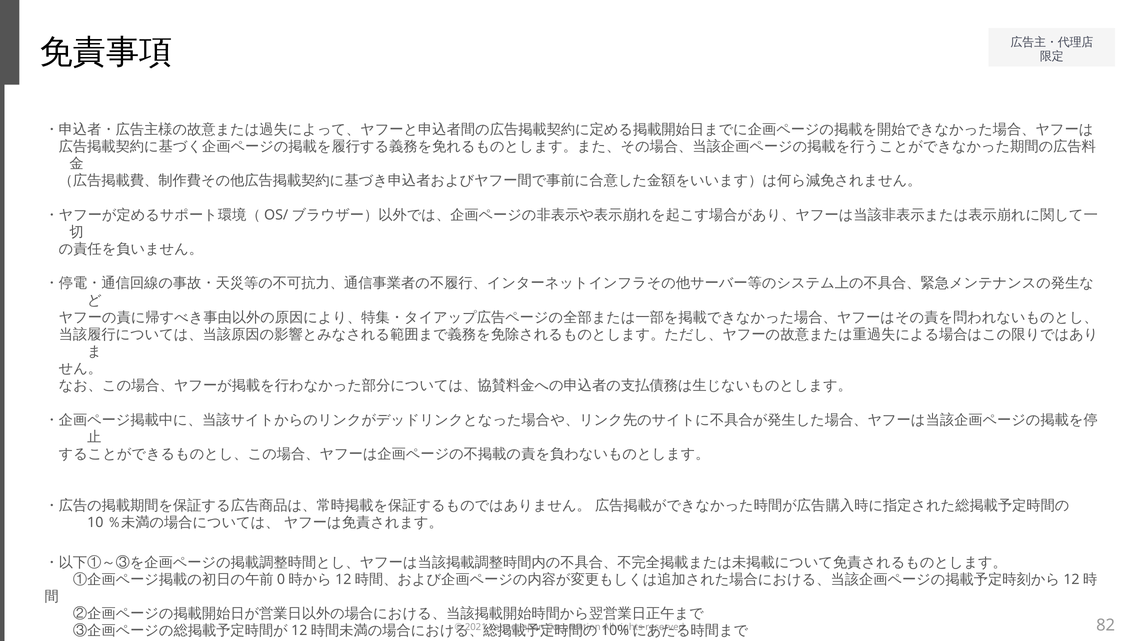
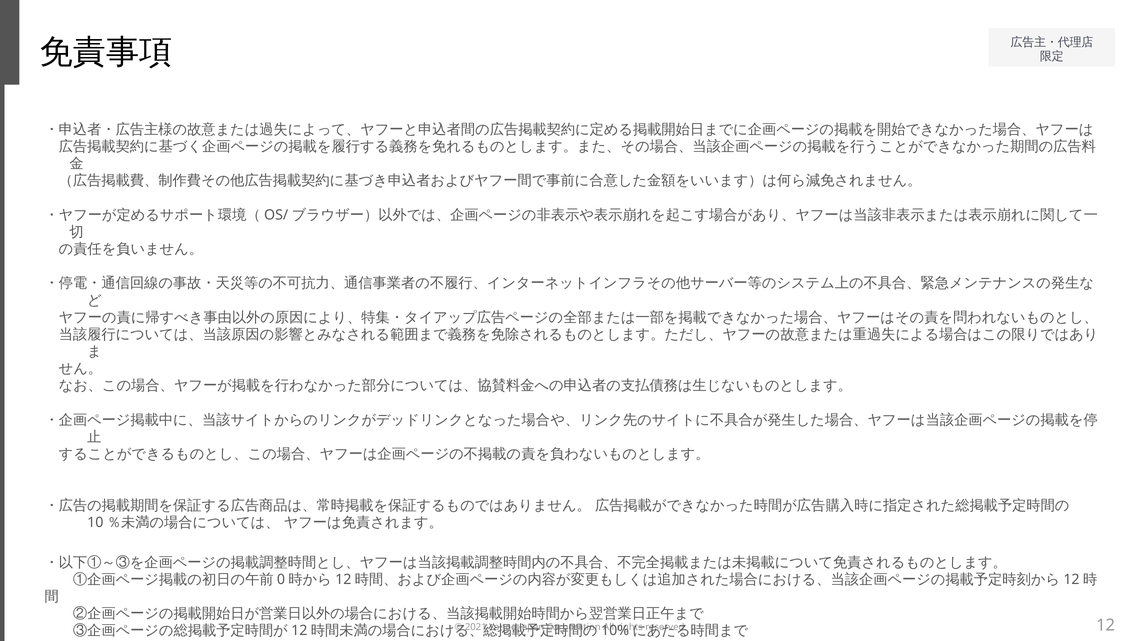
82: 82 -> 12
